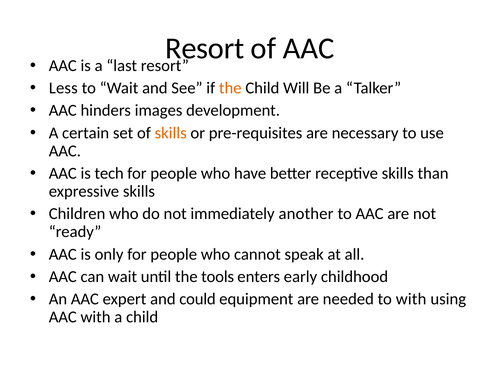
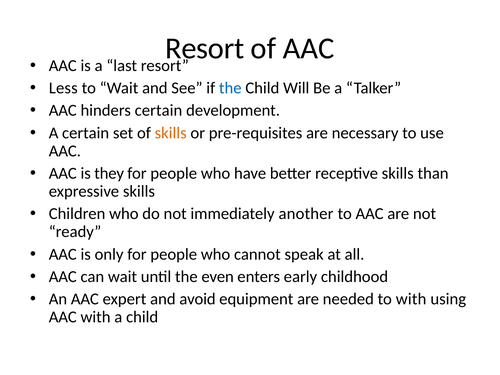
the at (230, 88) colour: orange -> blue
hinders images: images -> certain
tech: tech -> they
tools: tools -> even
could: could -> avoid
